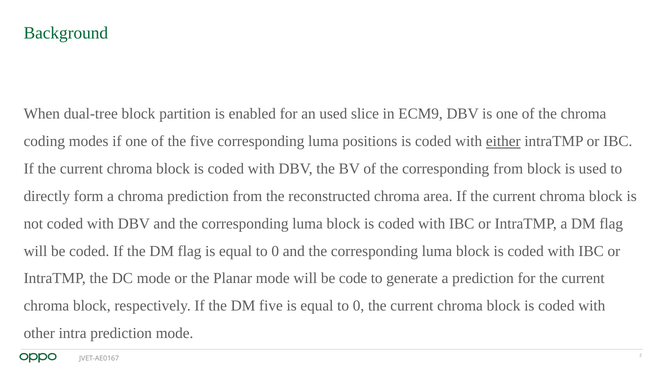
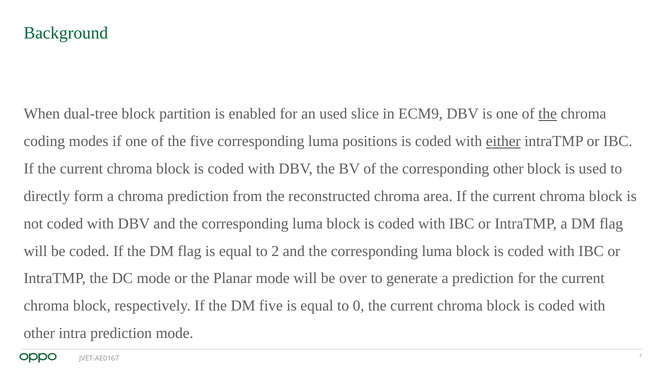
the at (548, 114) underline: none -> present
corresponding from: from -> other
0 at (275, 251): 0 -> 2
code: code -> over
